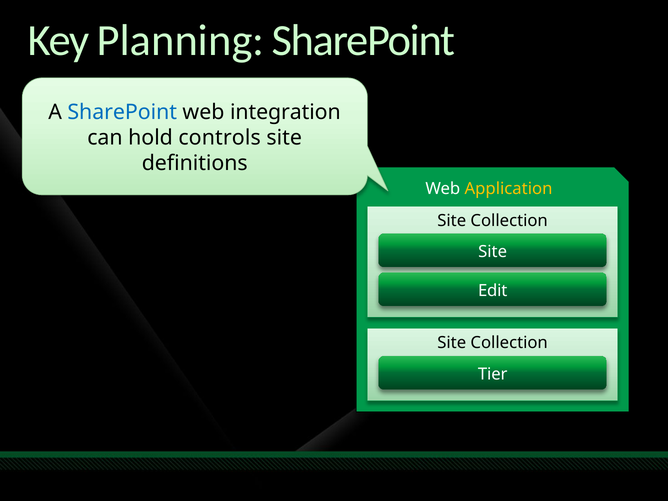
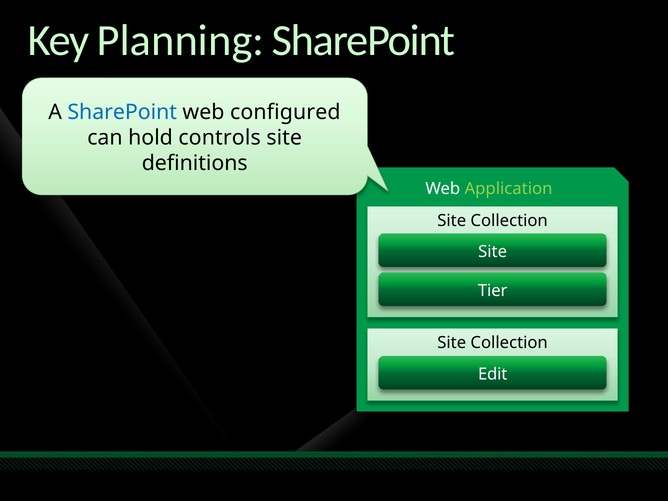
integration: integration -> configured
Application colour: yellow -> light green
Edit: Edit -> Tier
Tier: Tier -> Edit
